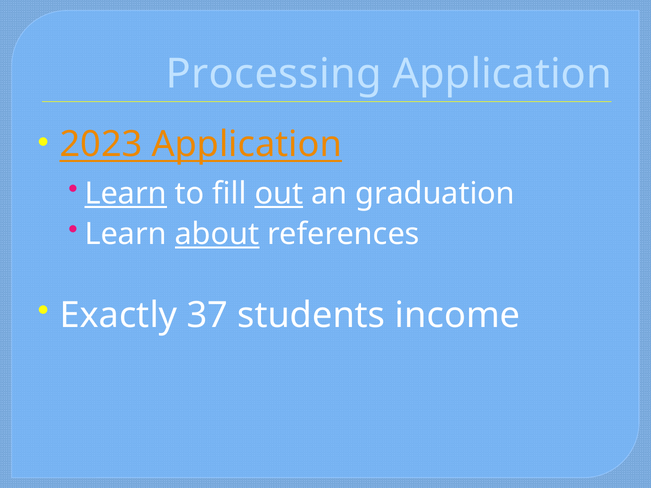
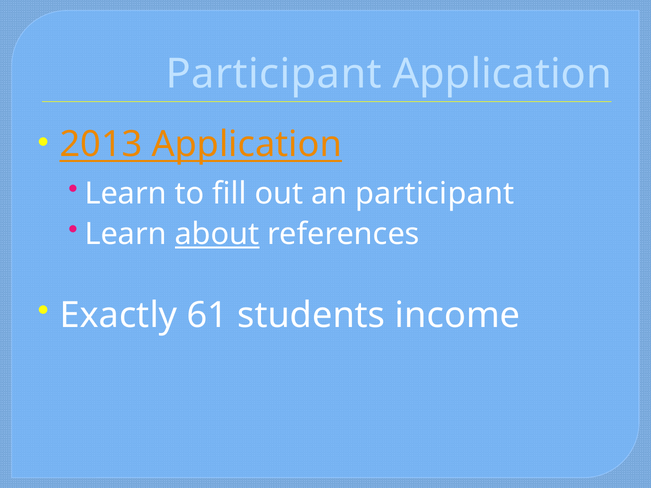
Processing at (274, 74): Processing -> Participant
2023: 2023 -> 2013
Learn at (126, 194) underline: present -> none
out underline: present -> none
an graduation: graduation -> participant
37: 37 -> 61
